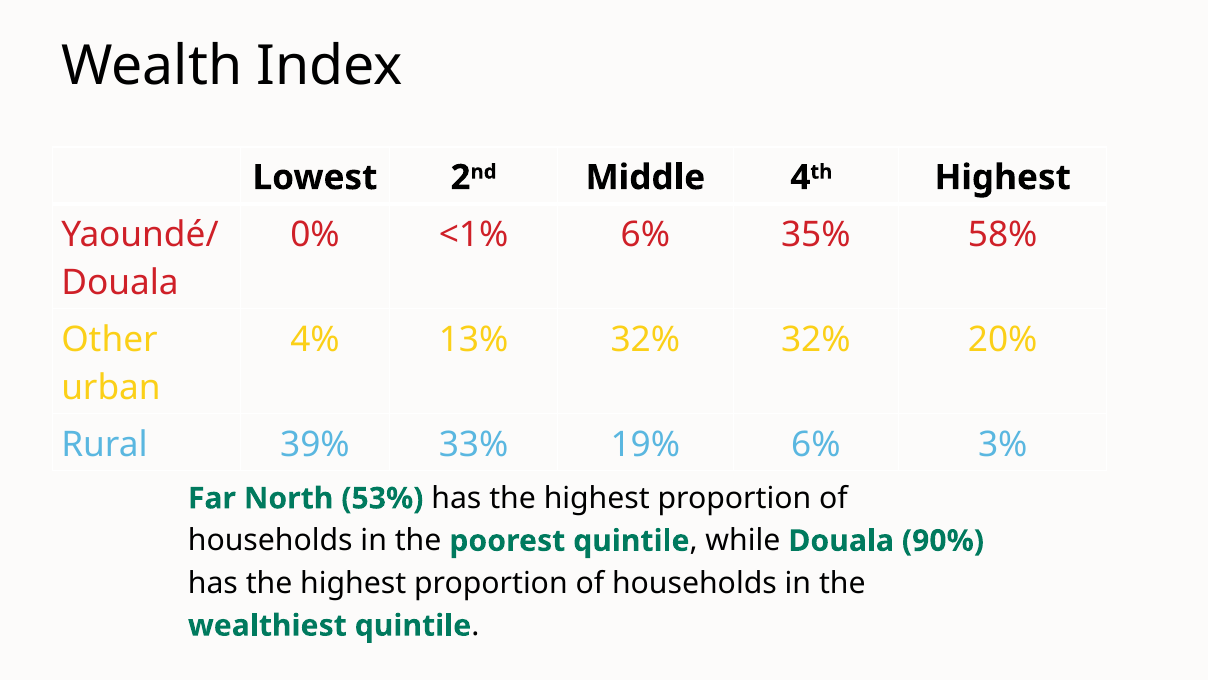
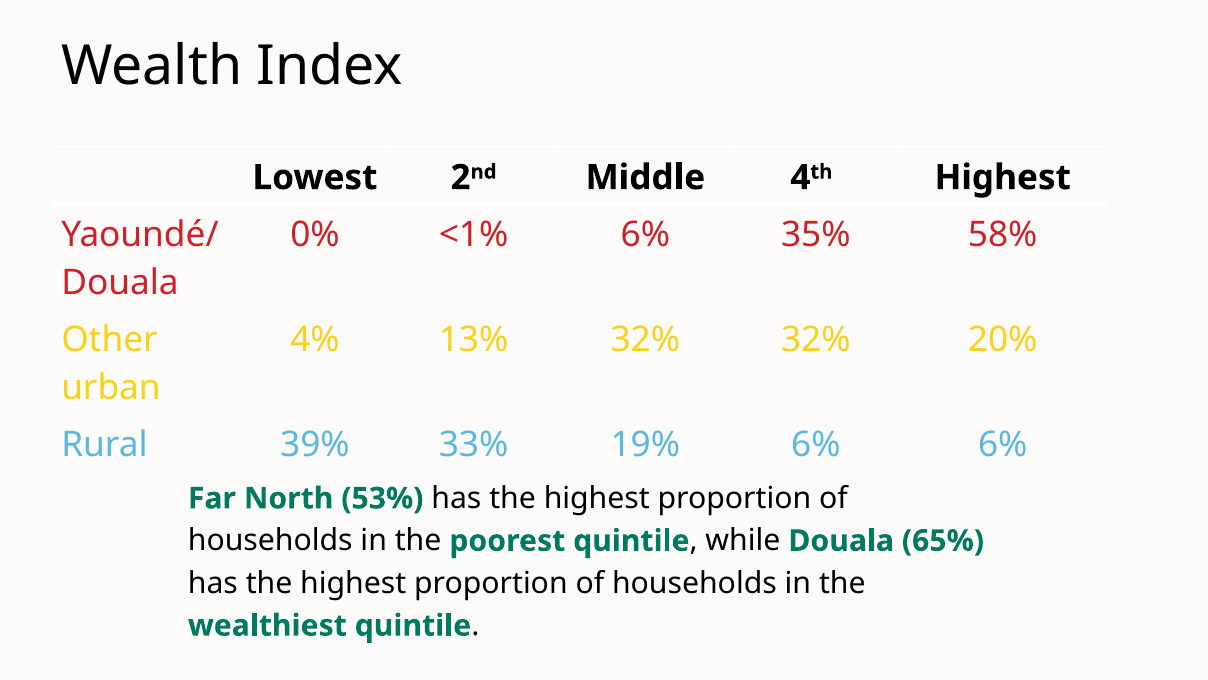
6% 3%: 3% -> 6%
90%: 90% -> 65%
